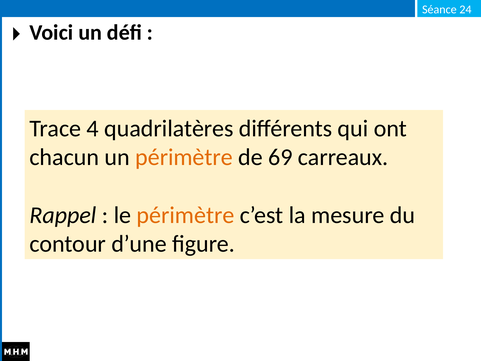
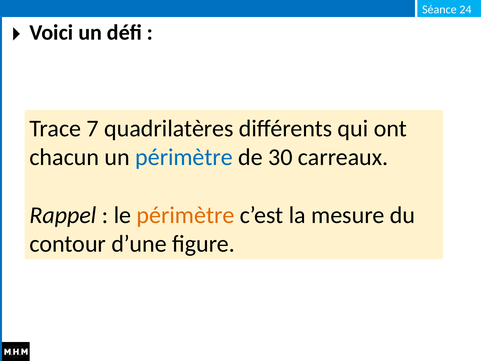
4: 4 -> 7
périmètre at (184, 157) colour: orange -> blue
69: 69 -> 30
